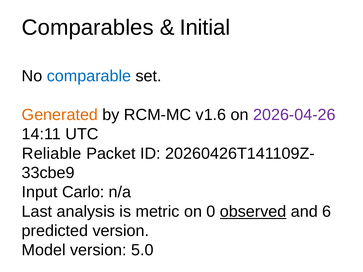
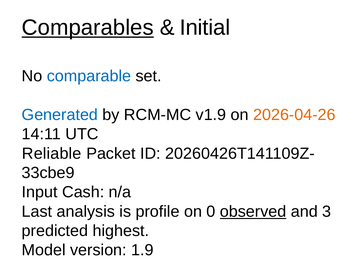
Comparables underline: none -> present
Generated colour: orange -> blue
v1.6: v1.6 -> v1.9
2026-04-26 colour: purple -> orange
Carlo: Carlo -> Cash
metric: metric -> profile
6: 6 -> 3
predicted version: version -> highest
5.0: 5.0 -> 1.9
